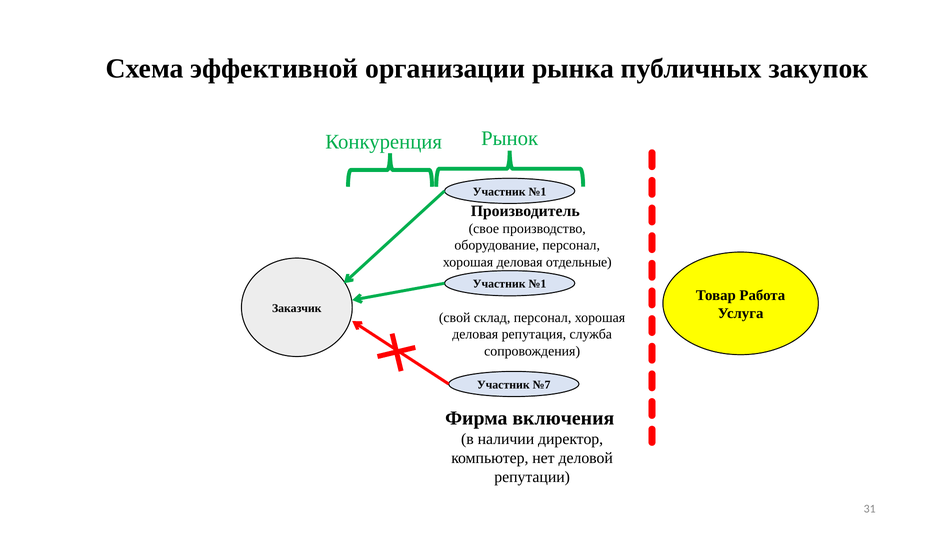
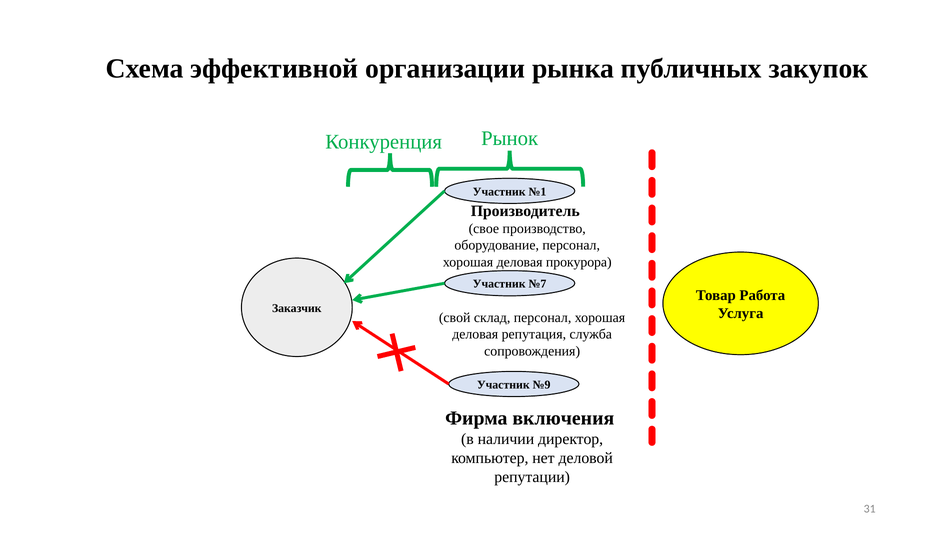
отдельные: отдельные -> прокурора
№1 at (537, 284): №1 -> №7
№7: №7 -> №9
